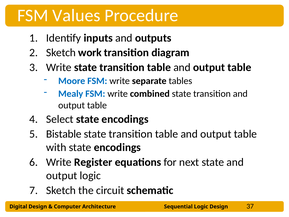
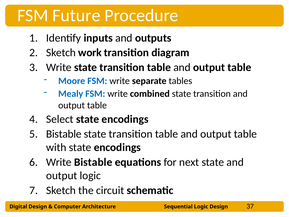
Values: Values -> Future
Write Register: Register -> Bistable
